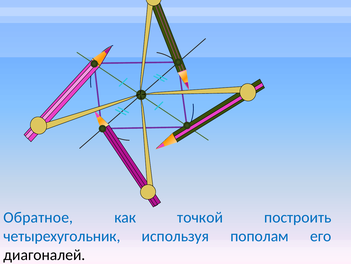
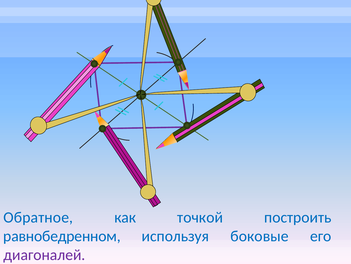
четырехугольник: четырехугольник -> равнобедренном
пополам: пополам -> боковые
диагоналей colour: black -> purple
